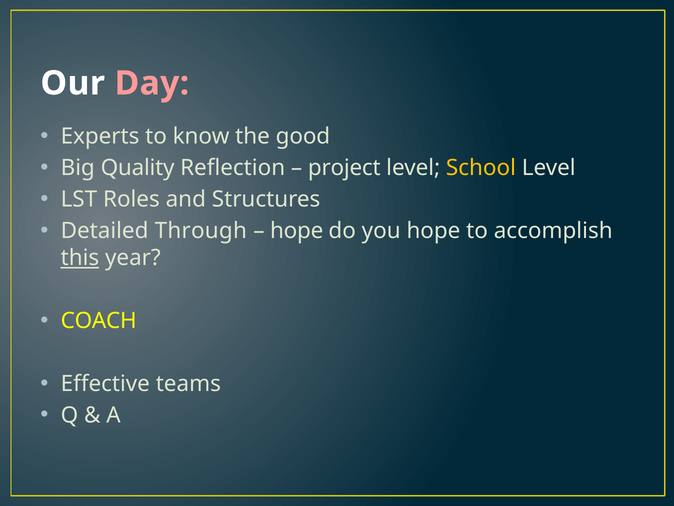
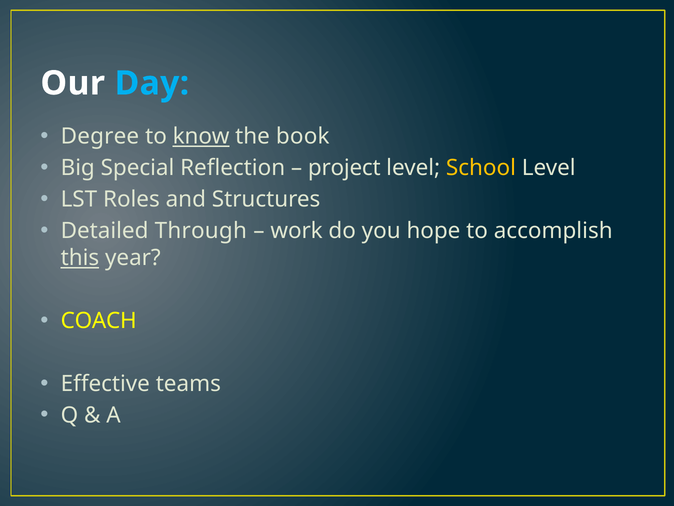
Day colour: pink -> light blue
Experts: Experts -> Degree
know underline: none -> present
good: good -> book
Quality: Quality -> Special
hope at (297, 231): hope -> work
